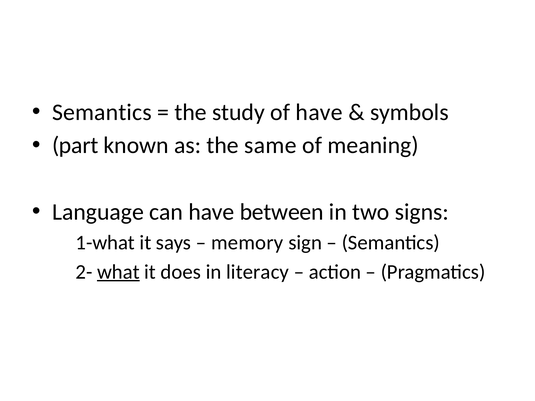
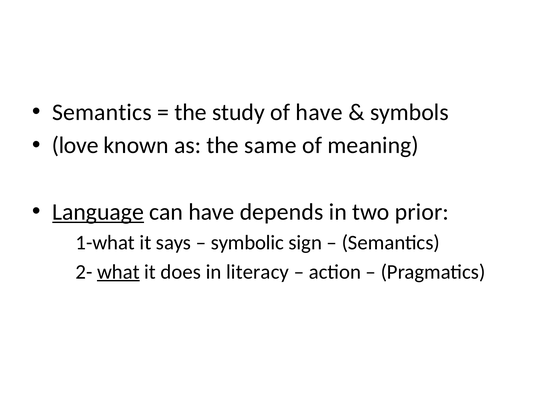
part: part -> love
Language underline: none -> present
between: between -> depends
signs: signs -> prior
memory: memory -> symbolic
